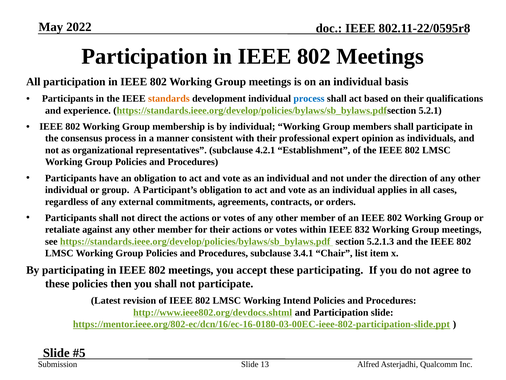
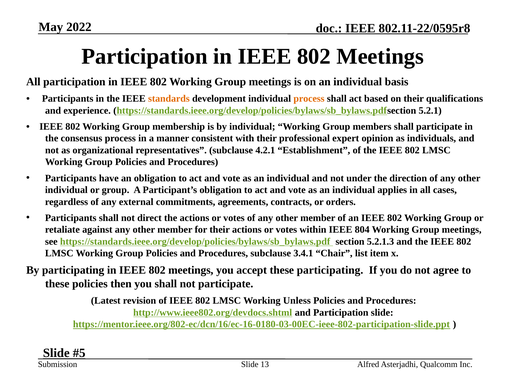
process at (309, 99) colour: blue -> orange
832: 832 -> 804
Intend: Intend -> Unless
